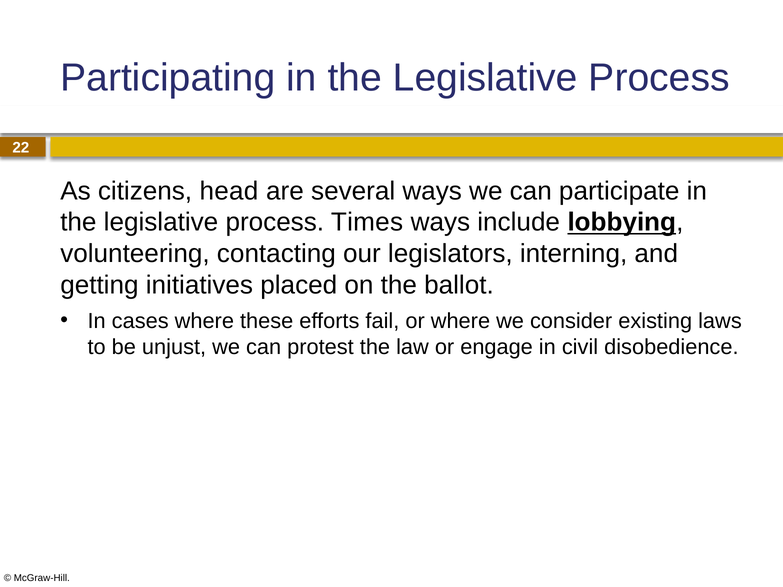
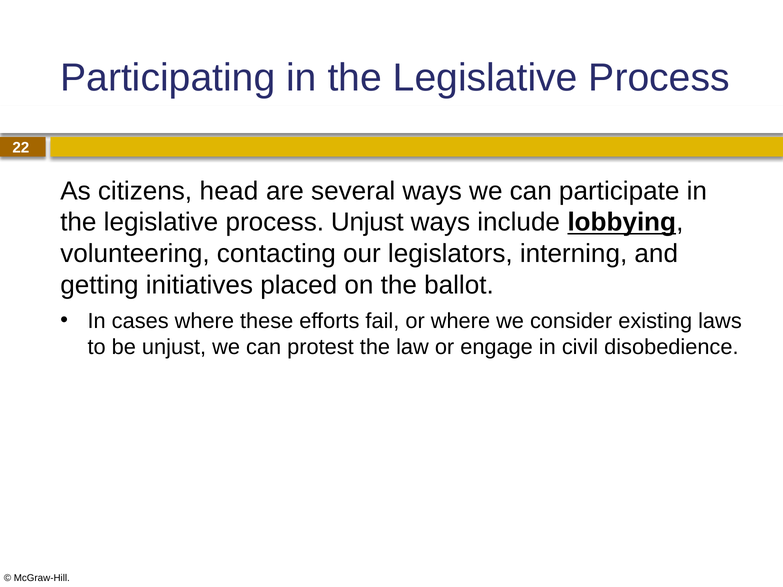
process Times: Times -> Unjust
